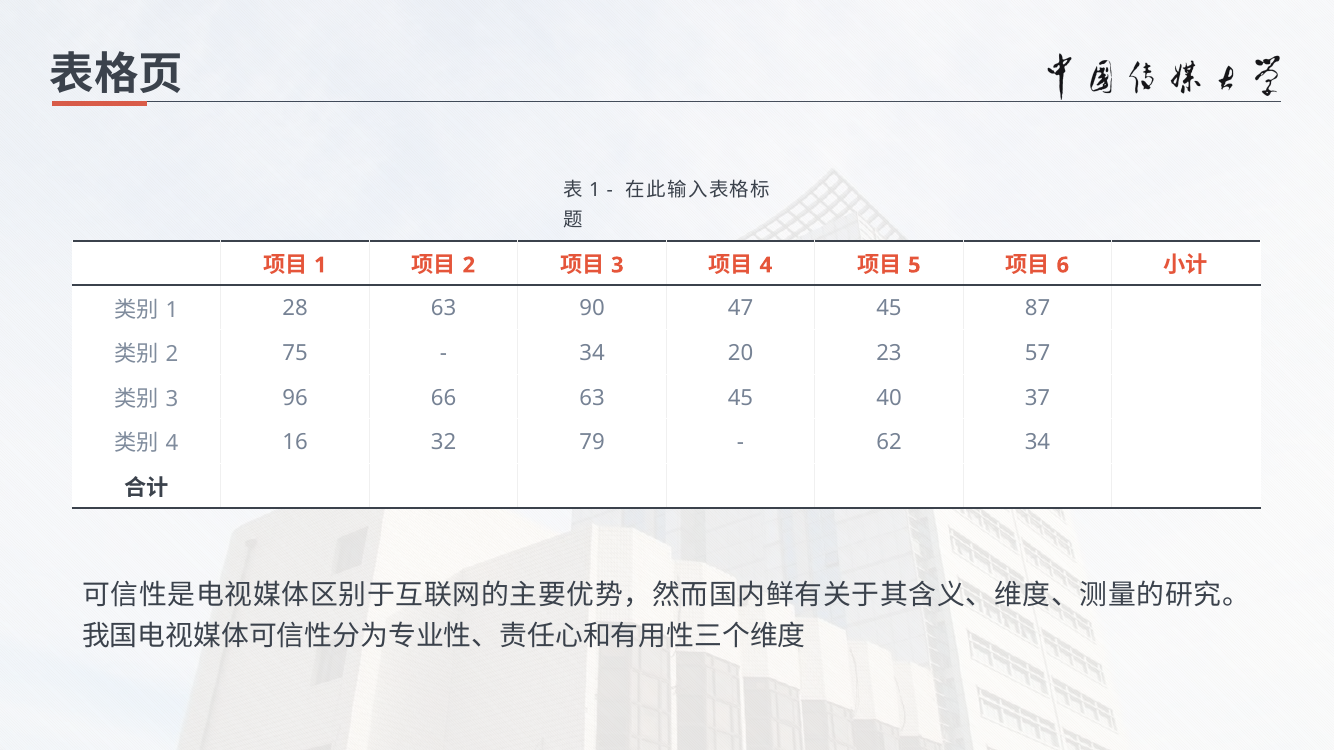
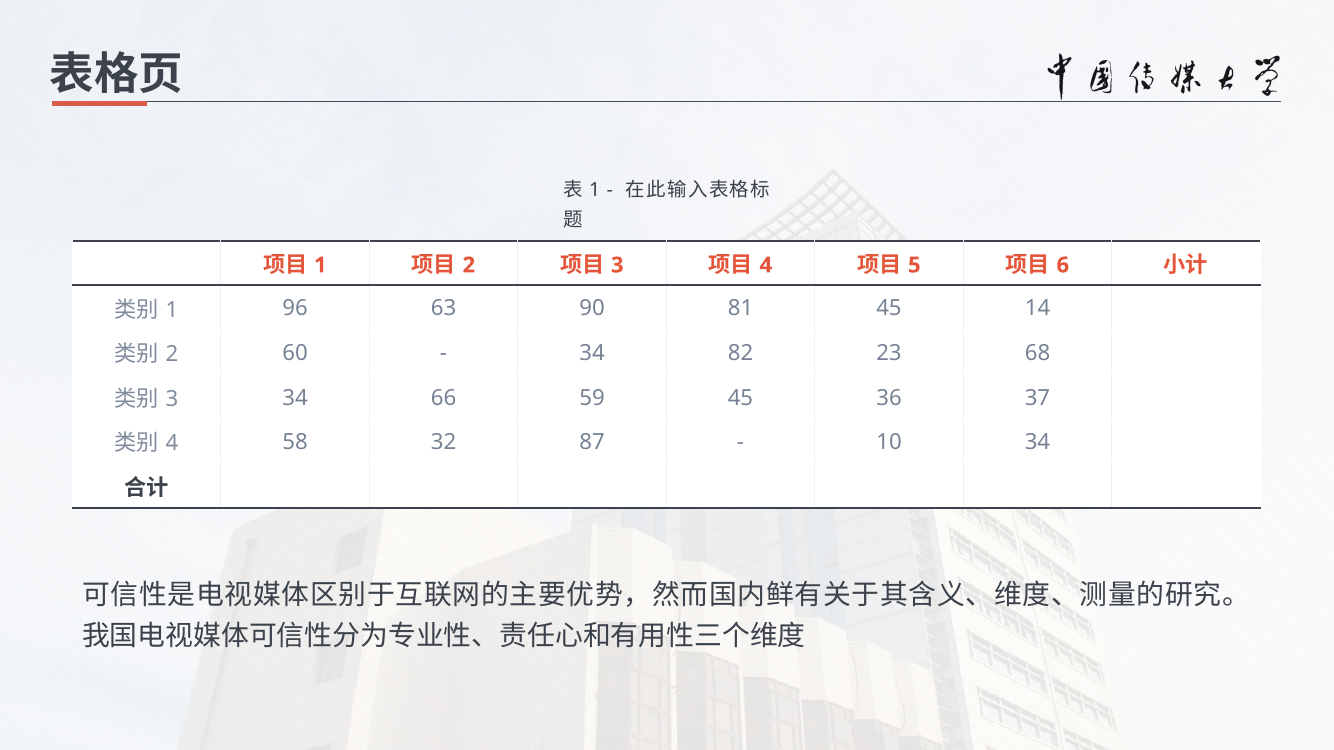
28: 28 -> 96
47: 47 -> 81
87: 87 -> 14
75: 75 -> 60
20: 20 -> 82
57: 57 -> 68
96 at (295, 398): 96 -> 34
66 63: 63 -> 59
40: 40 -> 36
16: 16 -> 58
79: 79 -> 87
62: 62 -> 10
